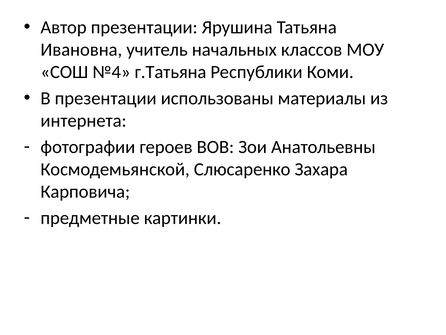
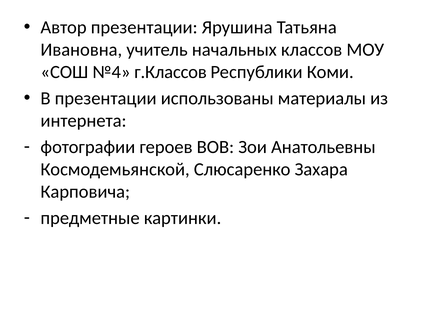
г.Татьяна: г.Татьяна -> г.Классов
